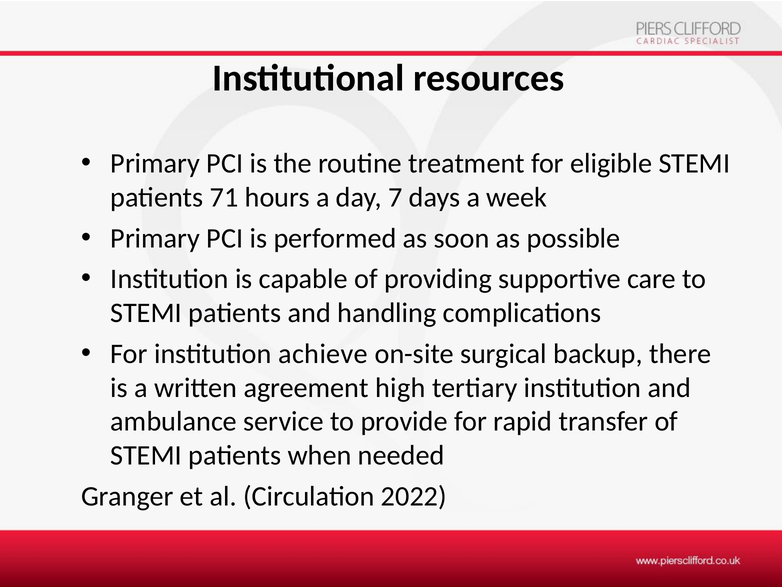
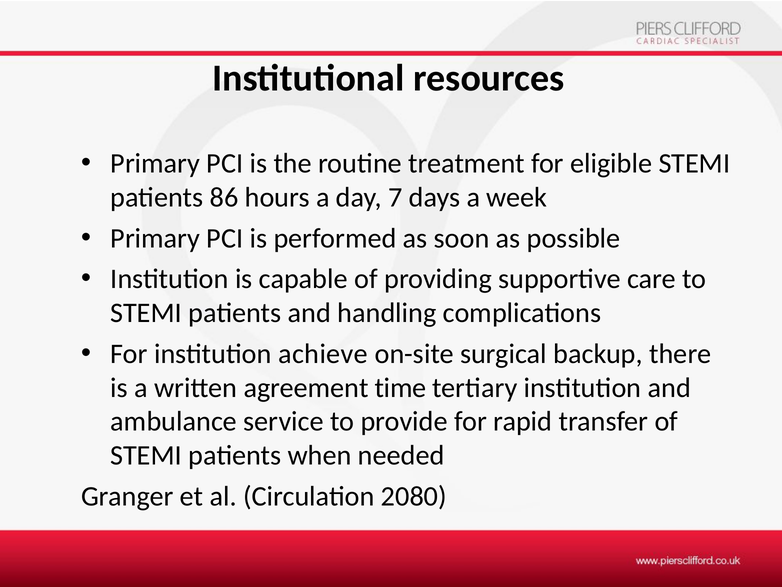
71: 71 -> 86
high: high -> time
2022: 2022 -> 2080
